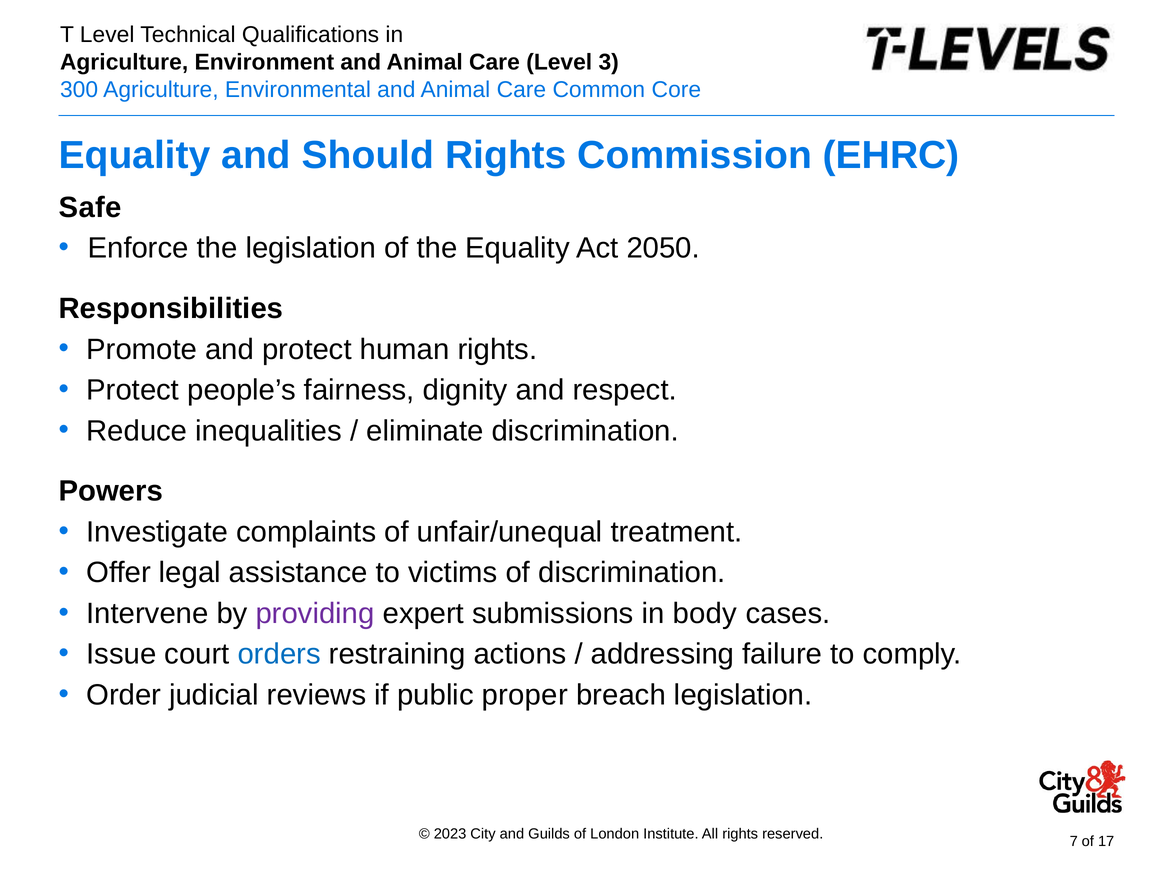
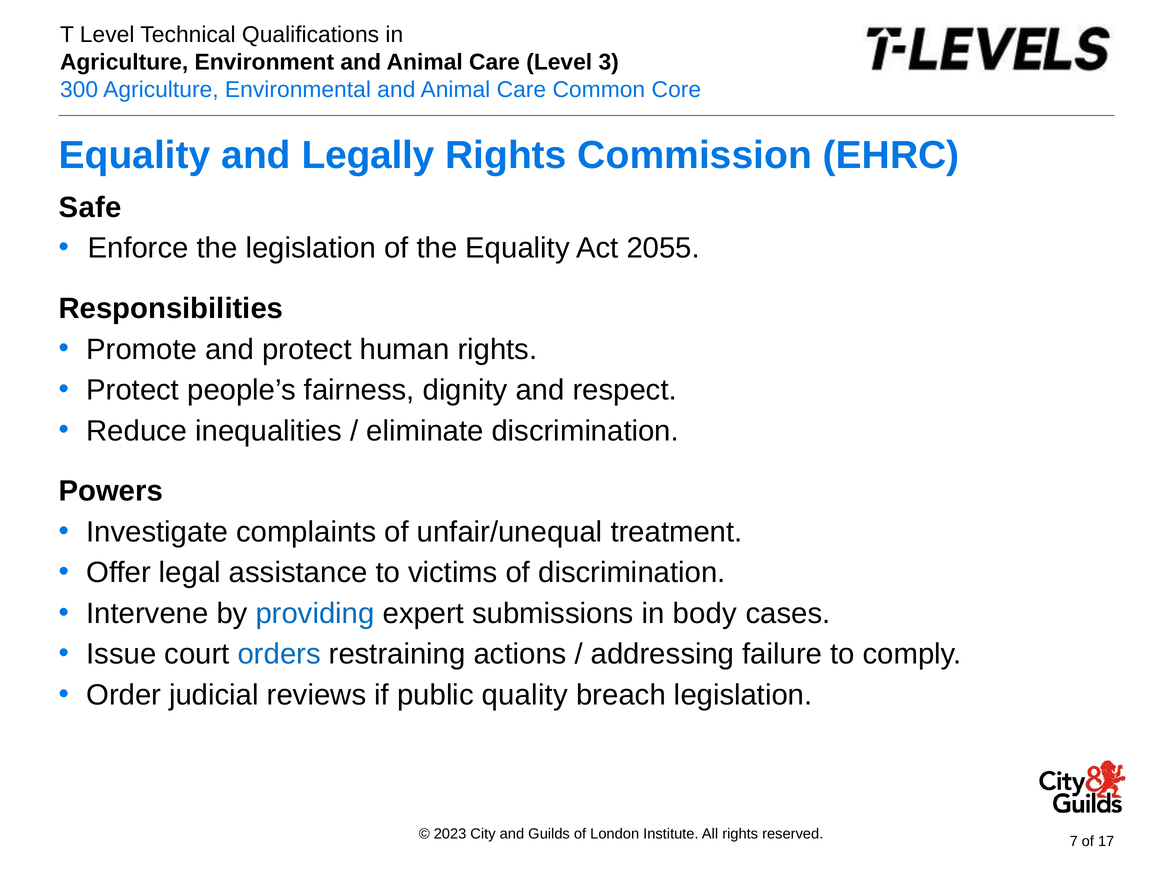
Should: Should -> Legally
2050: 2050 -> 2055
providing colour: purple -> blue
proper: proper -> quality
